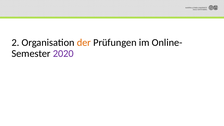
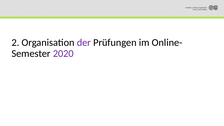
der colour: orange -> purple
